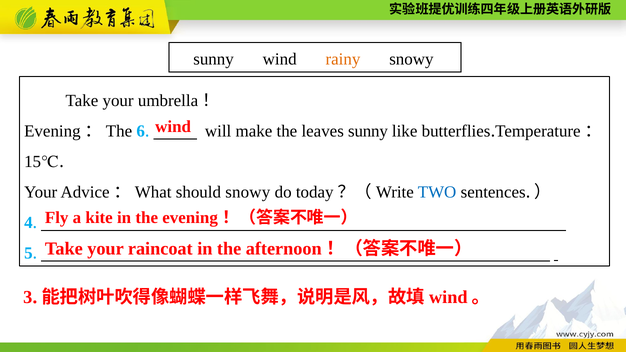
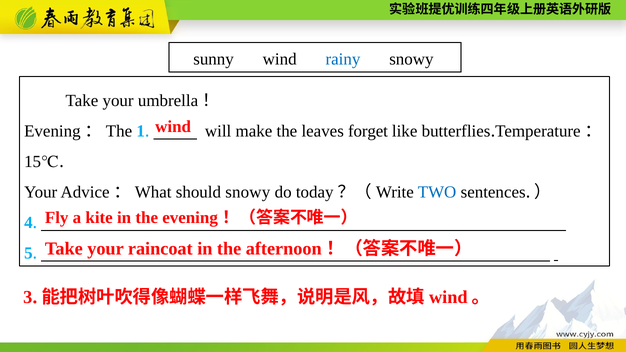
rainy colour: orange -> blue
6: 6 -> 1
leaves sunny: sunny -> forget
